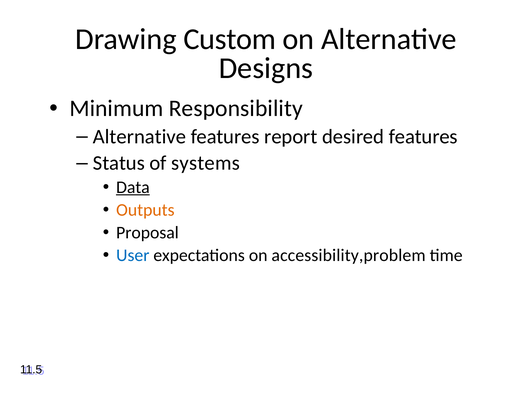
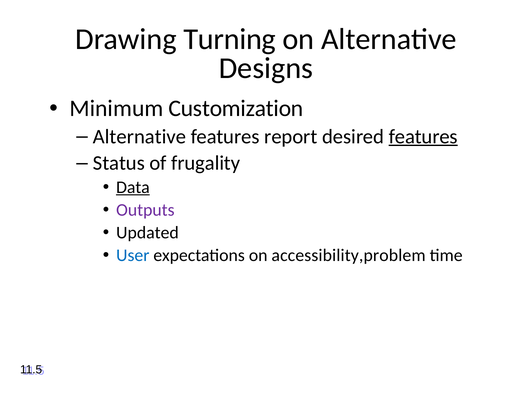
Custom: Custom -> Turning
Responsibility: Responsibility -> Customization
features at (423, 137) underline: none -> present
systems: systems -> frugality
Outputs colour: orange -> purple
Proposal: Proposal -> Updated
